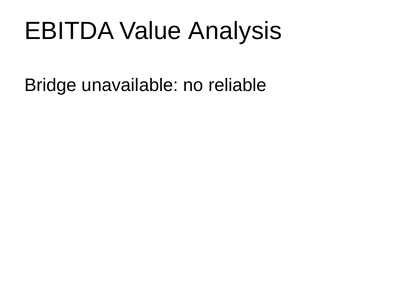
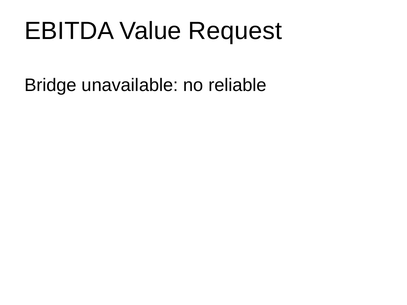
Analysis: Analysis -> Request
